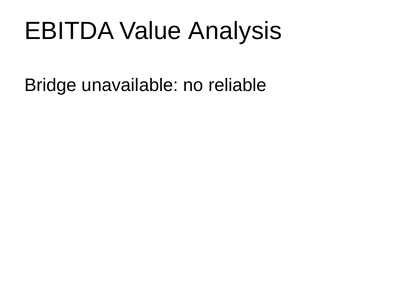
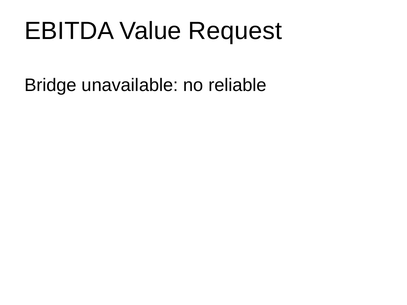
Analysis: Analysis -> Request
